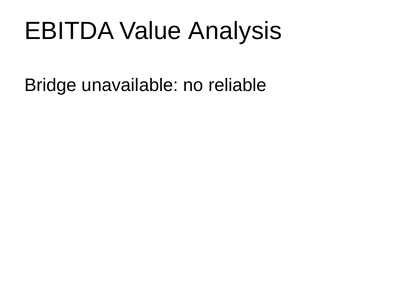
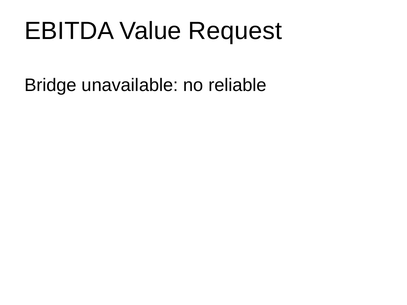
Analysis: Analysis -> Request
